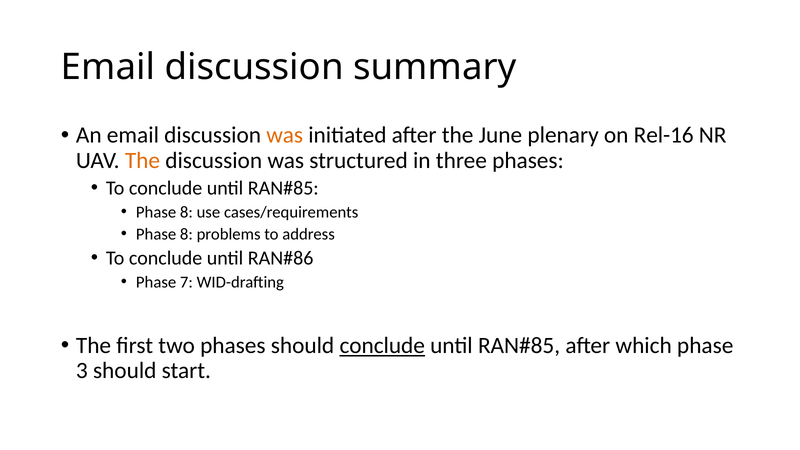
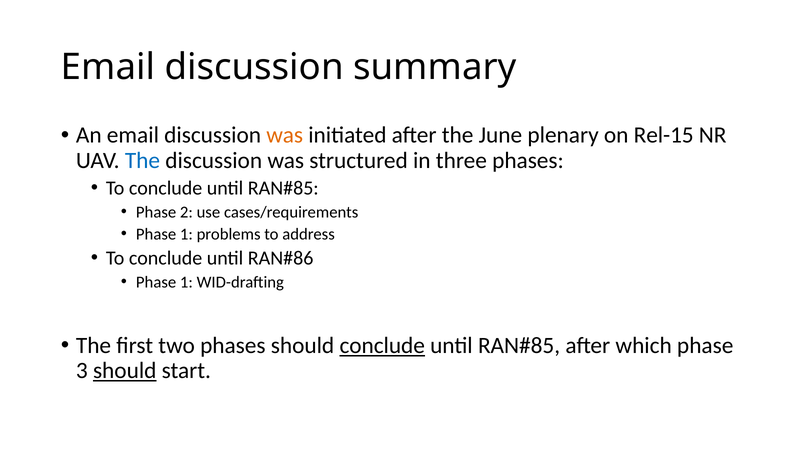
Rel-16: Rel-16 -> Rel-15
The at (142, 160) colour: orange -> blue
8 at (186, 212): 8 -> 2
8 at (186, 234): 8 -> 1
7 at (186, 282): 7 -> 1
should at (125, 371) underline: none -> present
